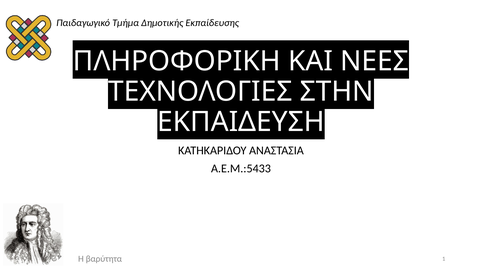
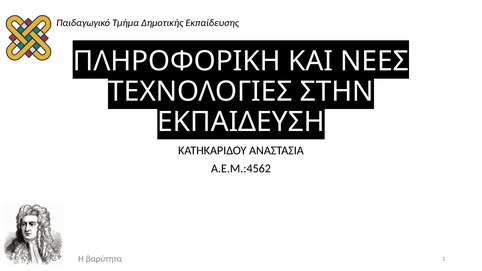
Α.Ε.Μ.:5433: Α.Ε.Μ.:5433 -> Α.Ε.Μ.:4562
